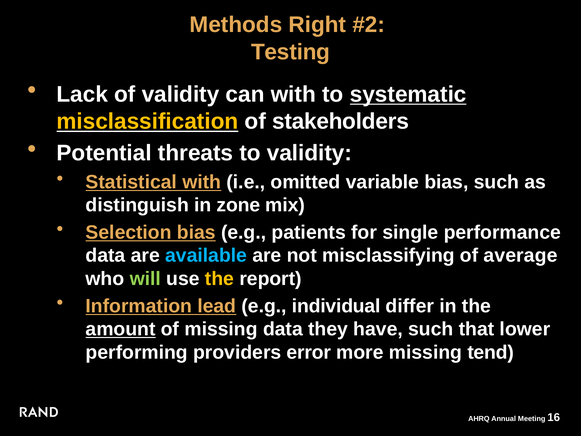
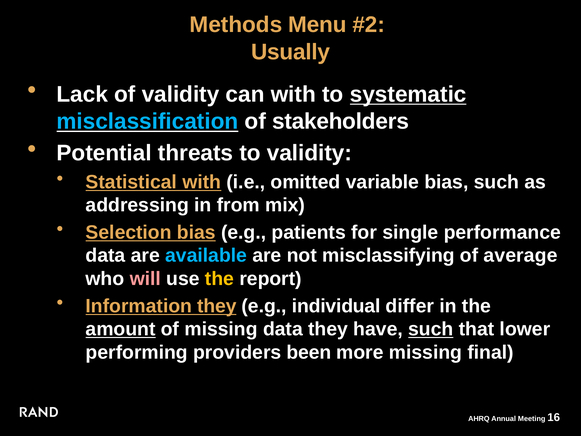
Right: Right -> Menu
Testing: Testing -> Usually
misclassification colour: yellow -> light blue
distinguish: distinguish -> addressing
zone: zone -> from
will colour: light green -> pink
Information lead: lead -> they
such at (431, 329) underline: none -> present
error: error -> been
tend: tend -> final
